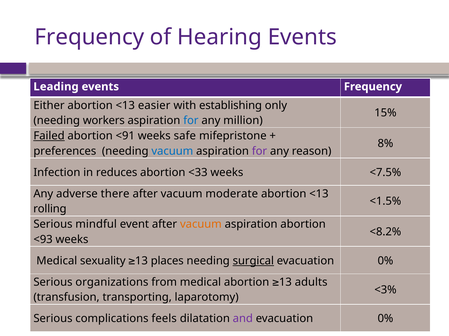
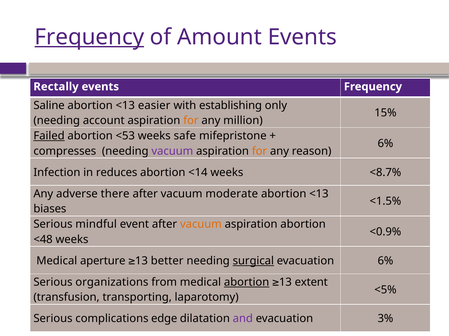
Frequency at (89, 37) underline: none -> present
Hearing: Hearing -> Amount
Leading: Leading -> Rectally
Either: Either -> Saline
workers: workers -> account
for at (191, 121) colour: blue -> orange
<91: <91 -> <53
8% at (385, 144): 8% -> 6%
preferences: preferences -> compresses
vacuum at (172, 151) colour: blue -> purple
for at (259, 151) colour: purple -> orange
<33: <33 -> <14
<7.5%: <7.5% -> <8.7%
rolling: rolling -> biases
<8.2%: <8.2% -> <0.9%
<93: <93 -> <48
sexuality: sexuality -> aperture
places: places -> better
0% at (385, 261): 0% -> 6%
abortion at (247, 283) underline: none -> present
adults: adults -> extent
<3%: <3% -> <5%
feels: feels -> edge
0% at (385, 319): 0% -> 3%
